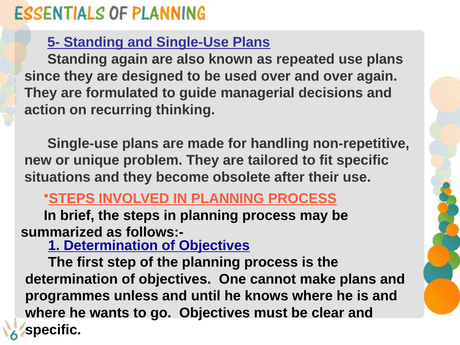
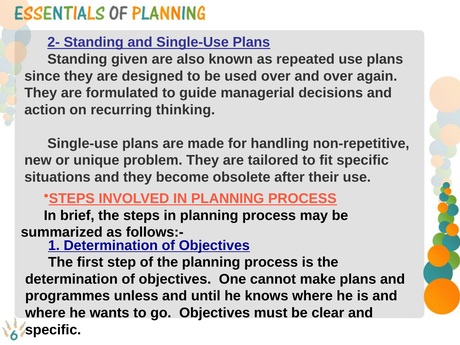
5-: 5- -> 2-
Standing again: again -> given
